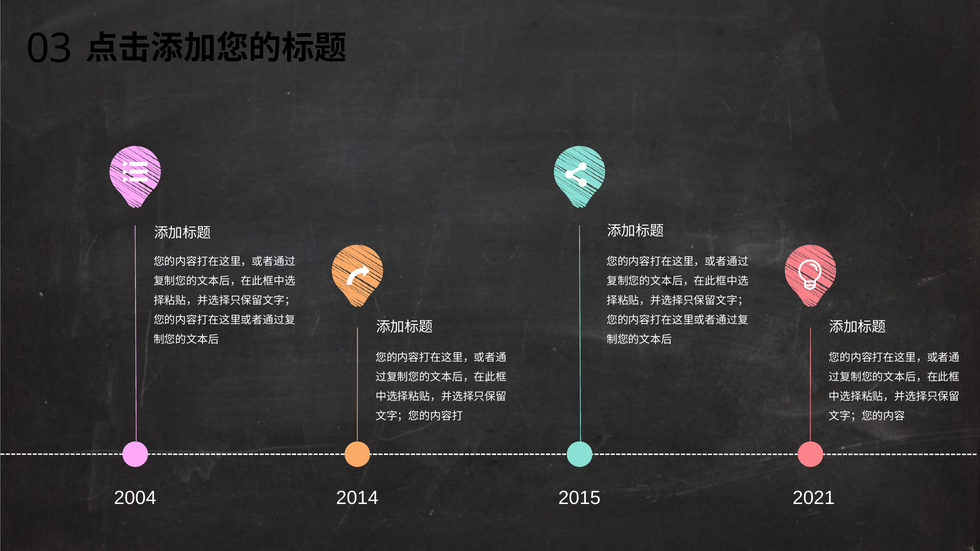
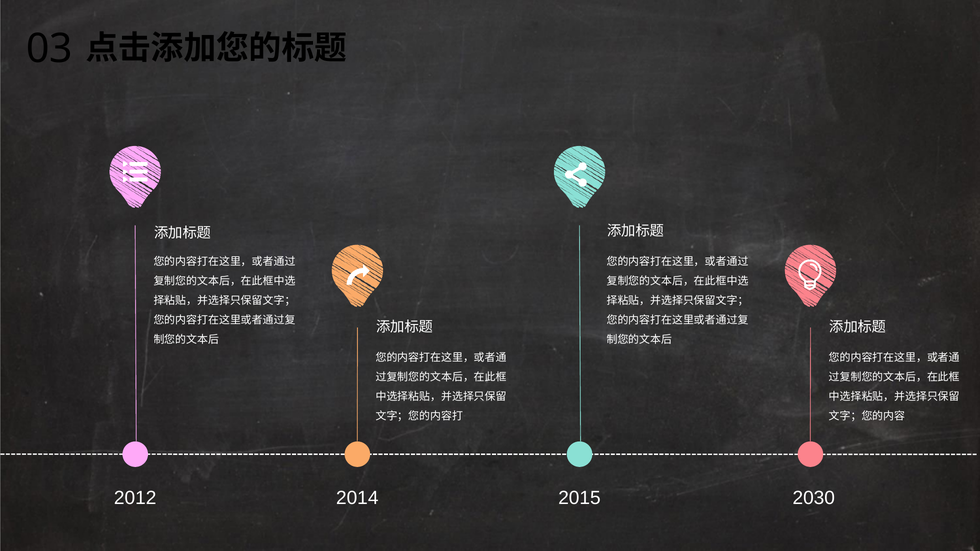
2004: 2004 -> 2012
2021: 2021 -> 2030
